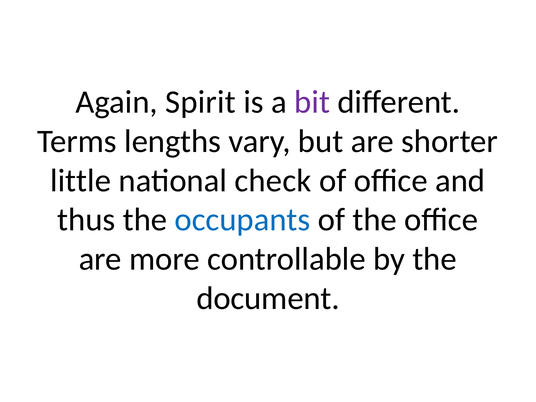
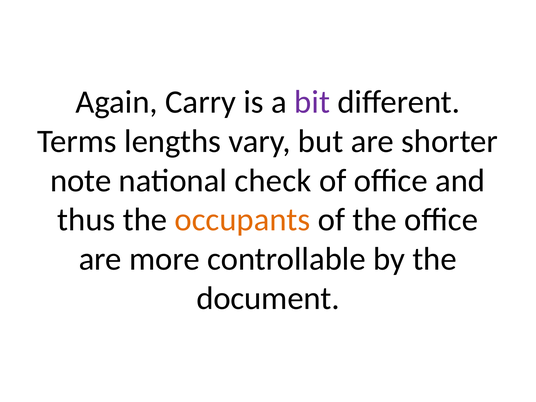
Spirit: Spirit -> Carry
little: little -> note
occupants colour: blue -> orange
